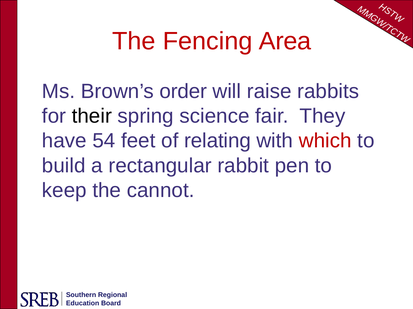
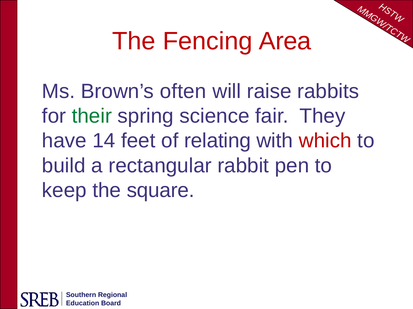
order: order -> often
their colour: black -> green
54: 54 -> 14
cannot: cannot -> square
